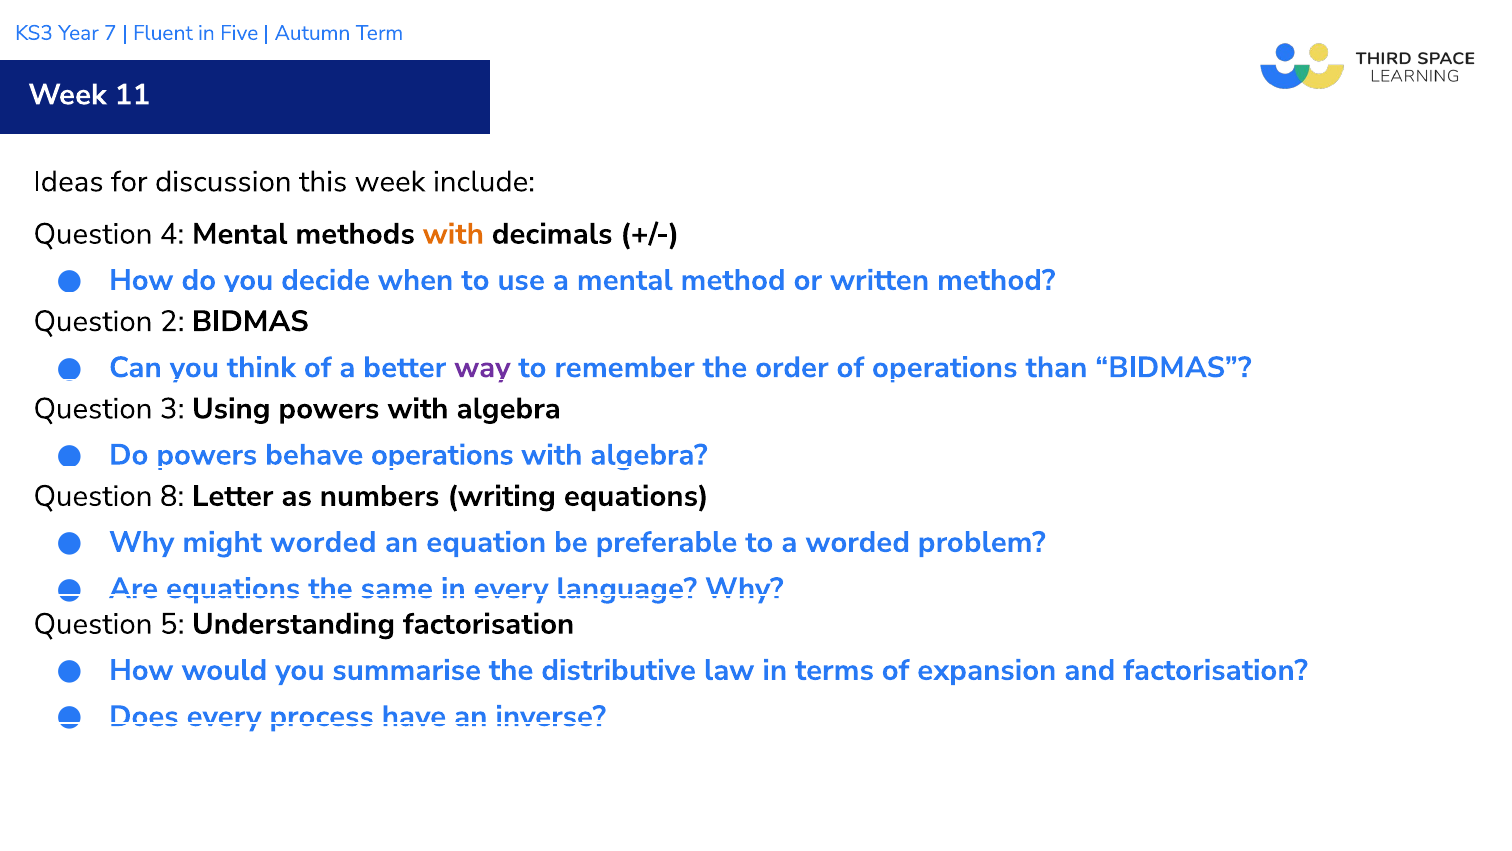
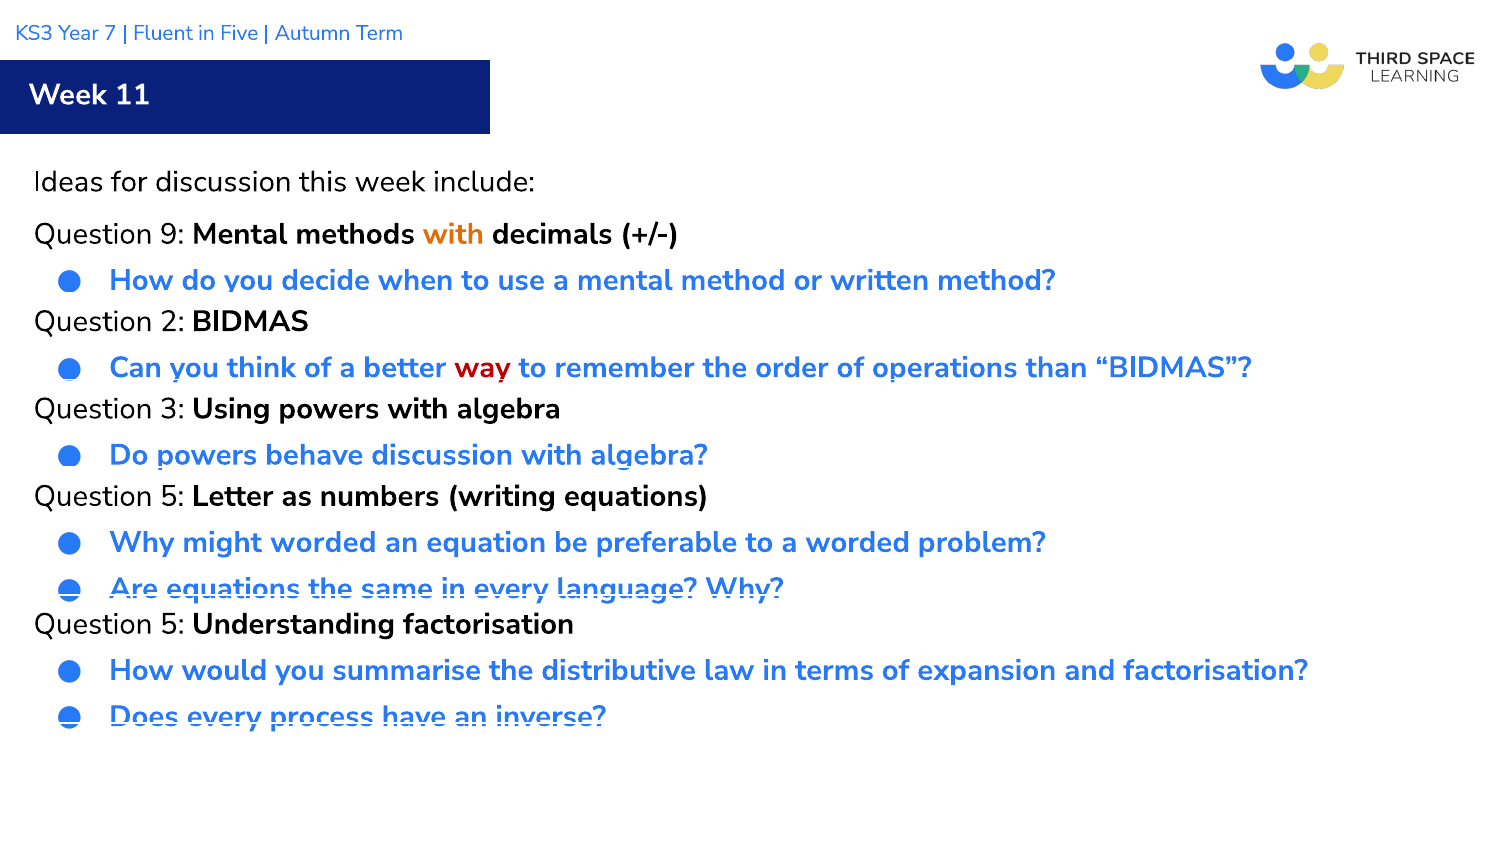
4: 4 -> 9
way colour: purple -> red
behave operations: operations -> discussion
8 at (172, 496): 8 -> 5
